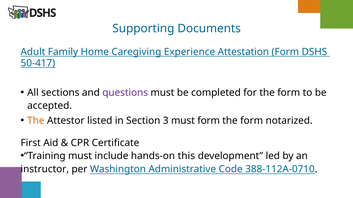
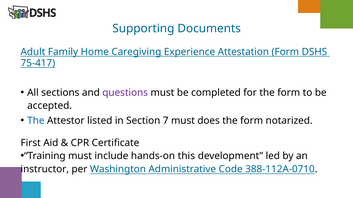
50-417: 50-417 -> 75-417
The at (36, 121) colour: orange -> blue
3: 3 -> 7
must form: form -> does
